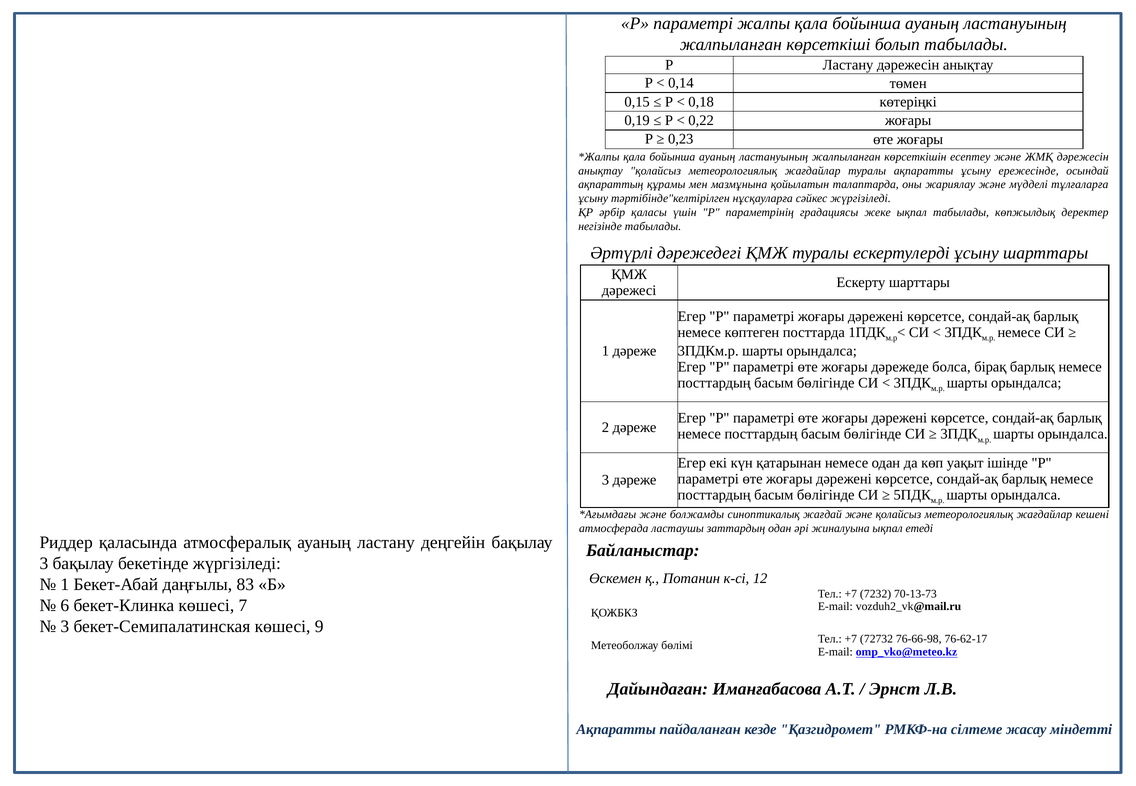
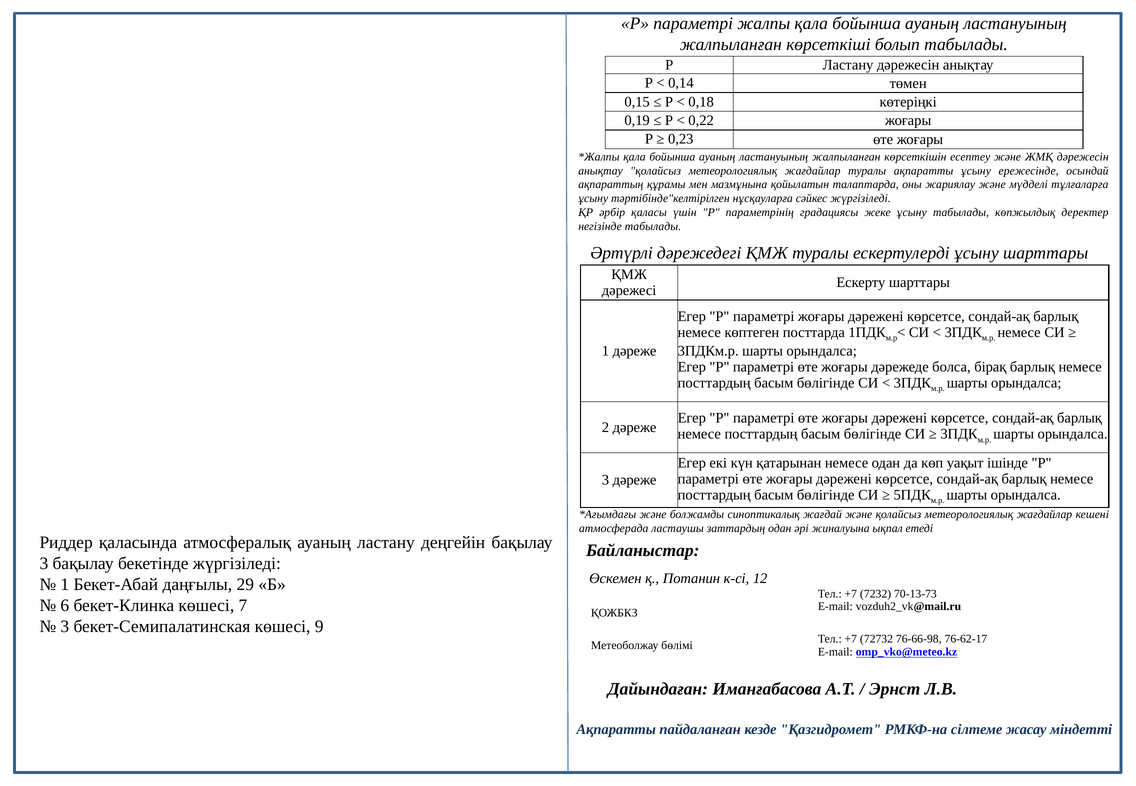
жеке ықпал: ықпал -> ұсыну
83: 83 -> 29
